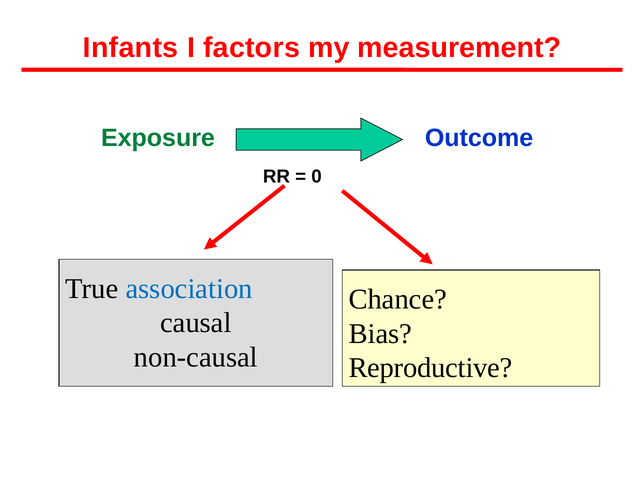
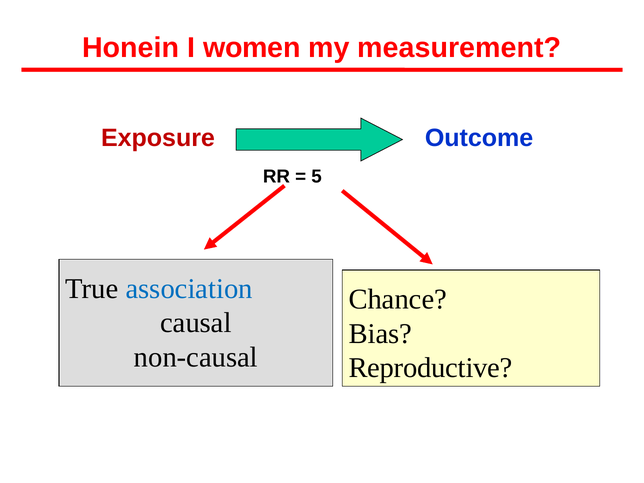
Infants: Infants -> Honein
factors: factors -> women
Exposure colour: green -> red
0: 0 -> 5
